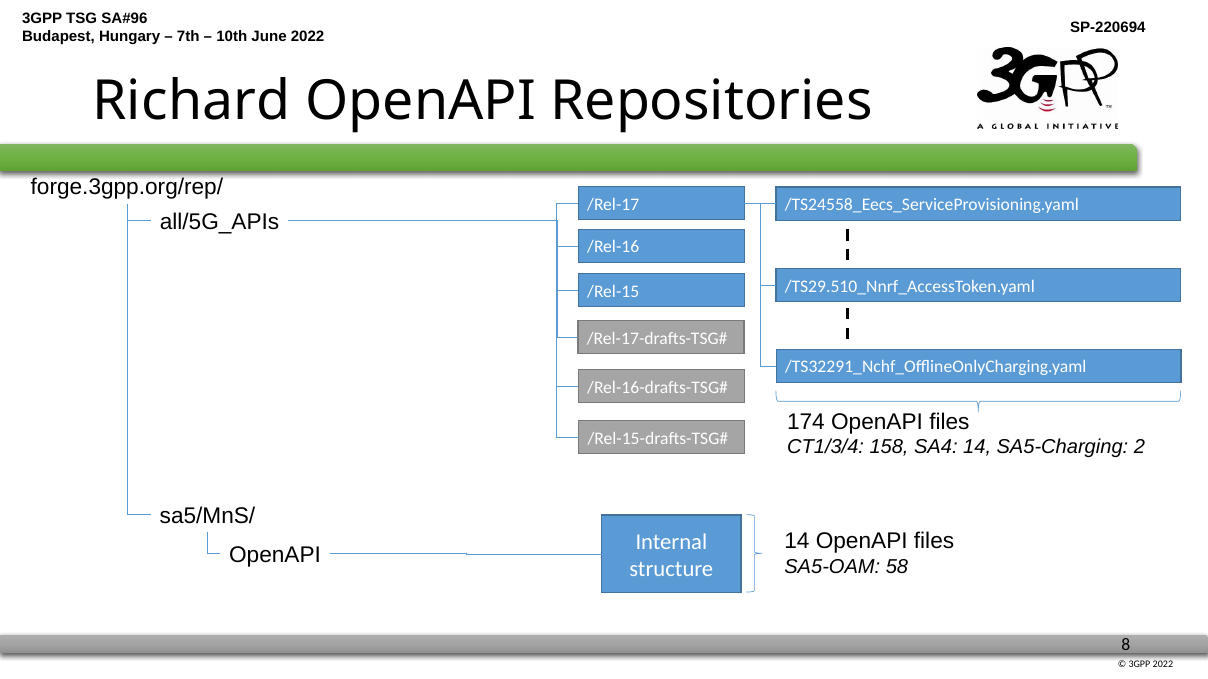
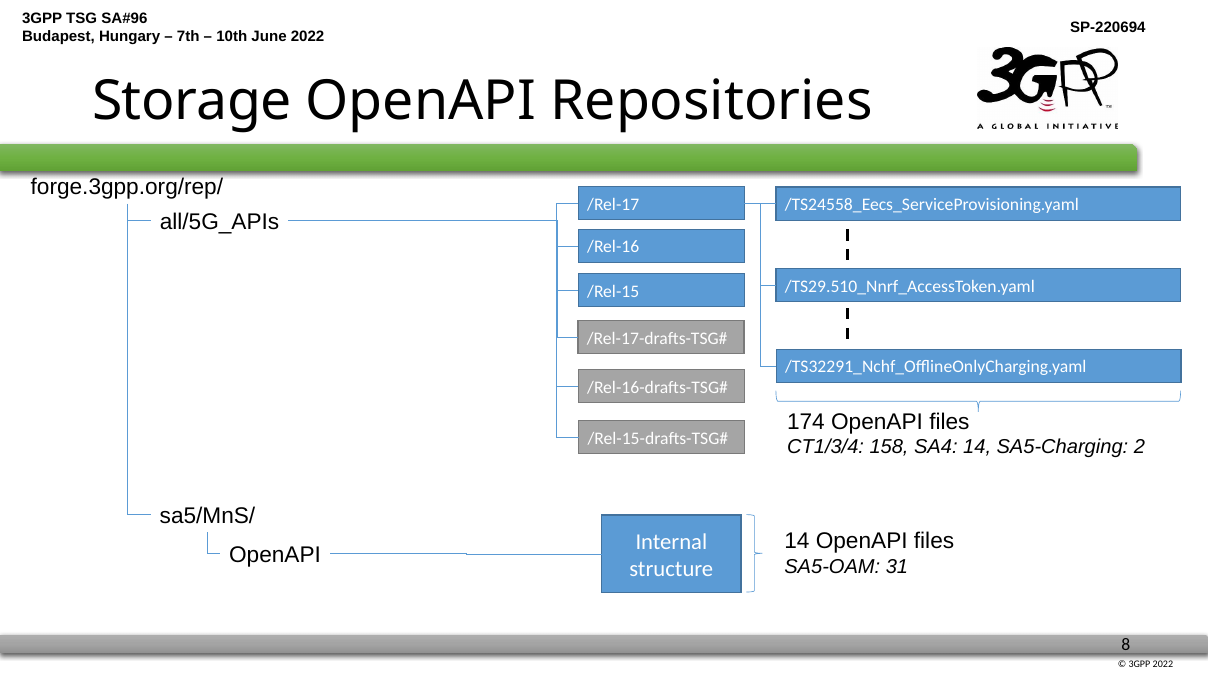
Richard: Richard -> Storage
58: 58 -> 31
